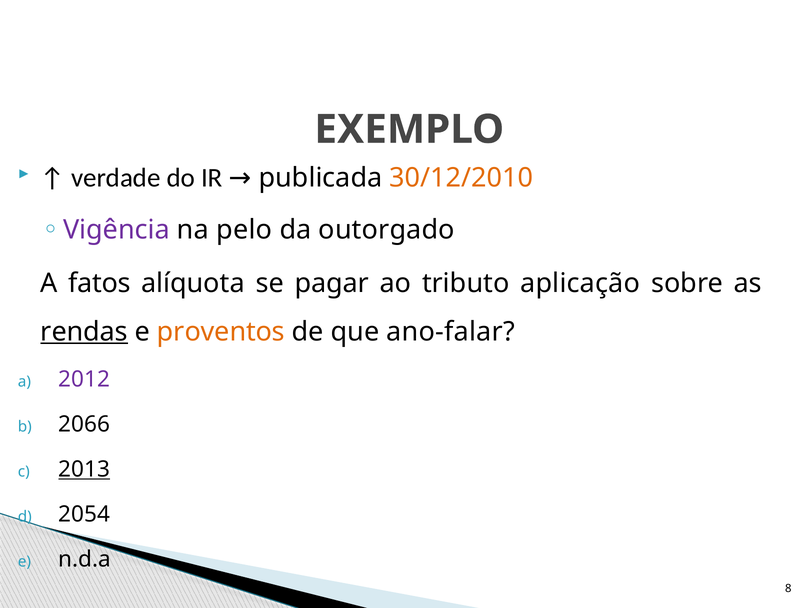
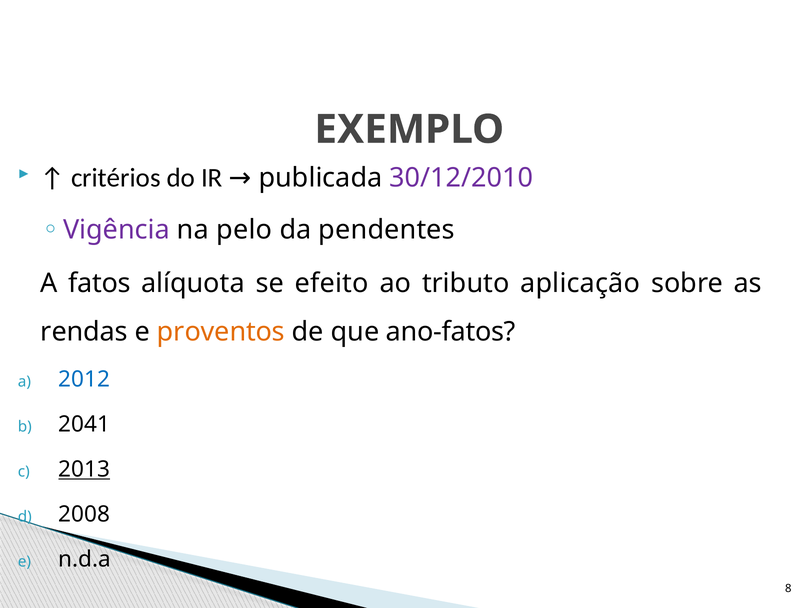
verdade: verdade -> critérios
30/12/2010 colour: orange -> purple
outorgado: outorgado -> pendentes
pagar: pagar -> efeito
rendas underline: present -> none
ano-falar: ano-falar -> ano-fatos
2012 colour: purple -> blue
2066: 2066 -> 2041
2054: 2054 -> 2008
